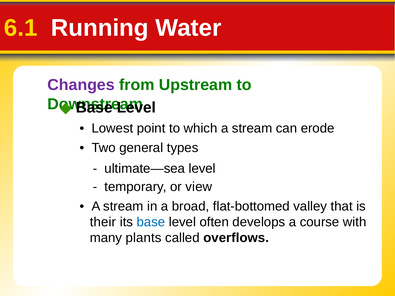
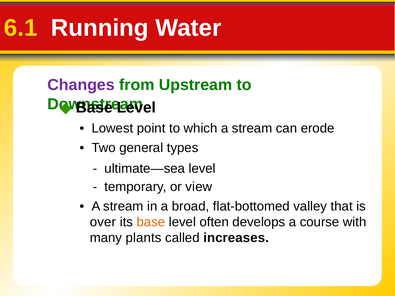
their: their -> over
base at (151, 222) colour: blue -> orange
overflows: overflows -> increases
